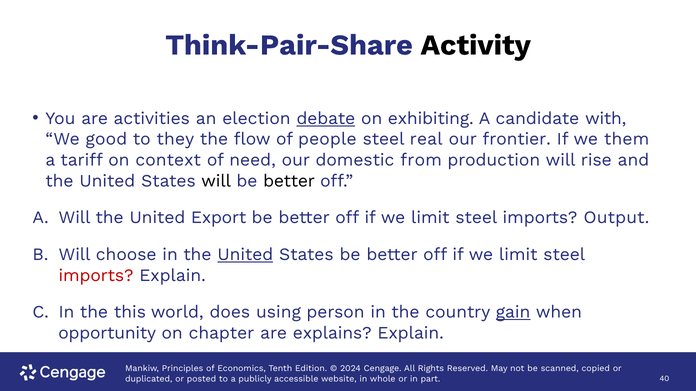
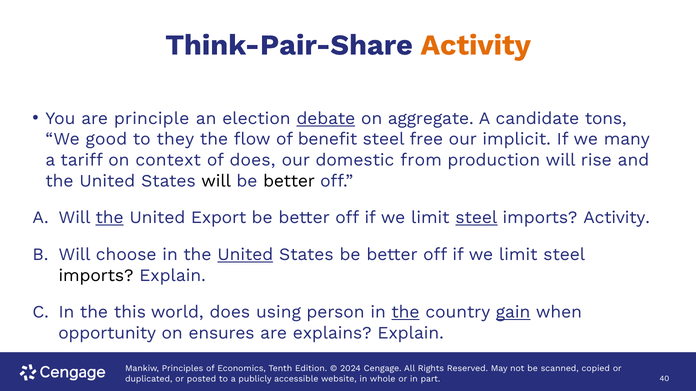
Activity at (476, 45) colour: black -> orange
activities: activities -> principle
exhibiting: exhibiting -> aggregate
with: with -> tons
people: people -> benefit
real: real -> free
frontier: frontier -> implicit
them: them -> many
of need: need -> does
the at (110, 218) underline: none -> present
steel at (476, 218) underline: none -> present
imports Output: Output -> Activity
imports at (96, 276) colour: red -> black
the at (405, 312) underline: none -> present
chapter: chapter -> ensures
